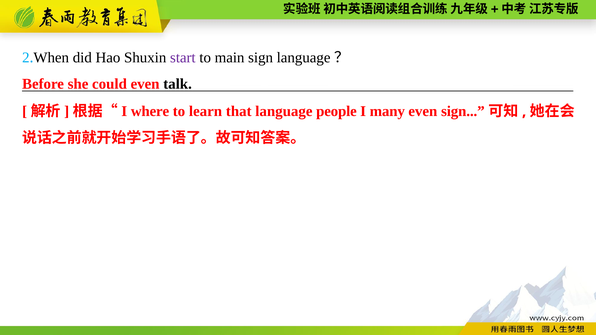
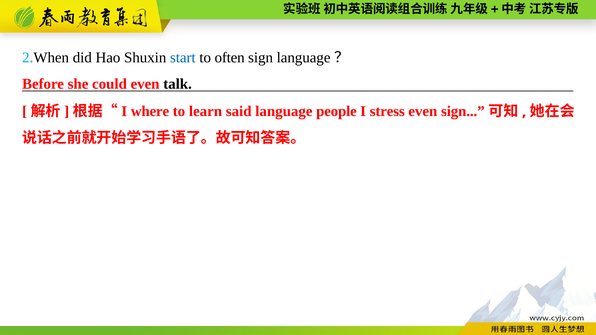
start colour: purple -> blue
main: main -> often
that: that -> said
many: many -> stress
